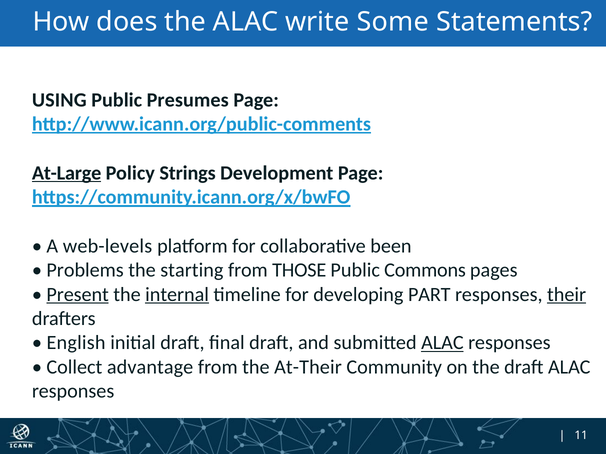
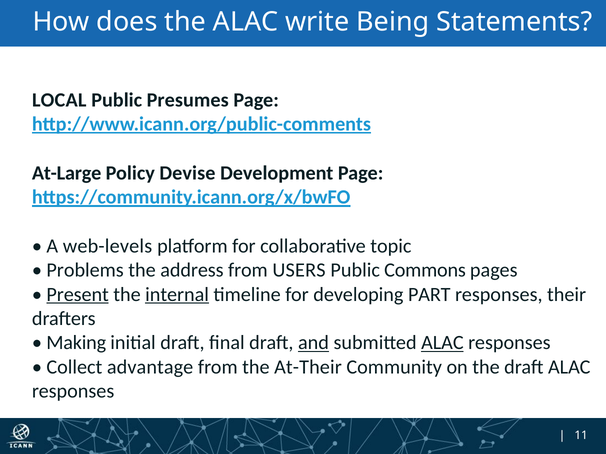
Some: Some -> Being
USING: USING -> LOCAL
At-Large underline: present -> none
Strings: Strings -> Devise
been: been -> topic
starting: starting -> address
THOSE: THOSE -> USERS
their underline: present -> none
English: English -> Making
and underline: none -> present
